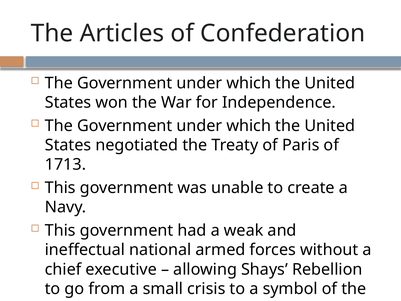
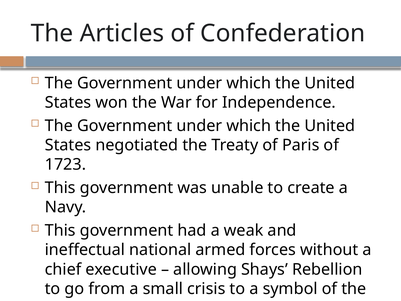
1713: 1713 -> 1723
